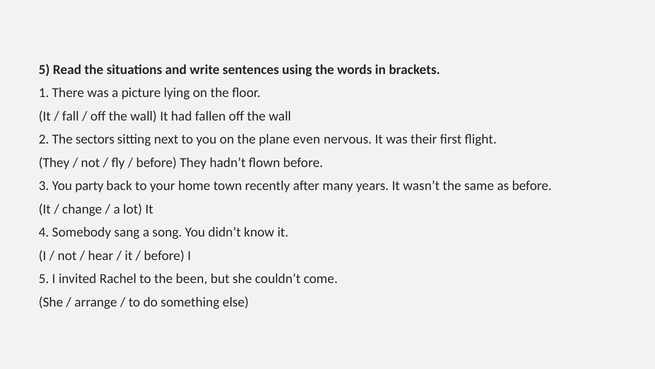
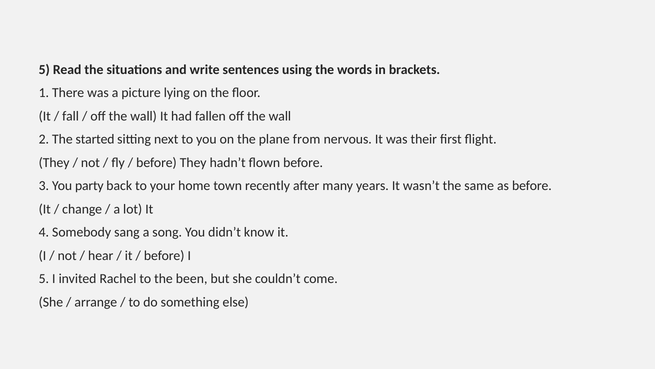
sectors: sectors -> started
even: even -> from
